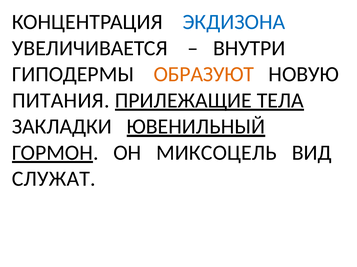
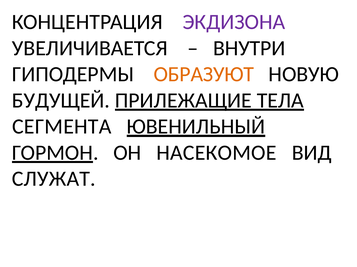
ЭКДИЗОНА colour: blue -> purple
ПИТАНИЯ: ПИТАНИЯ -> БУДУЩЕЙ
ЗАКЛАДКИ: ЗАКЛАДКИ -> СЕГМЕНТА
МИКСОЦЕЛЬ: МИКСОЦЕЛЬ -> НАСЕКОМОЕ
